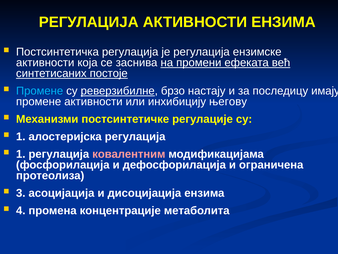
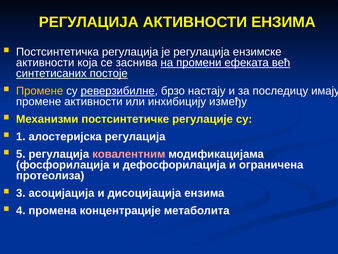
Промене at (40, 91) colour: light blue -> yellow
његову: његову -> између
1 at (21, 154): 1 -> 5
